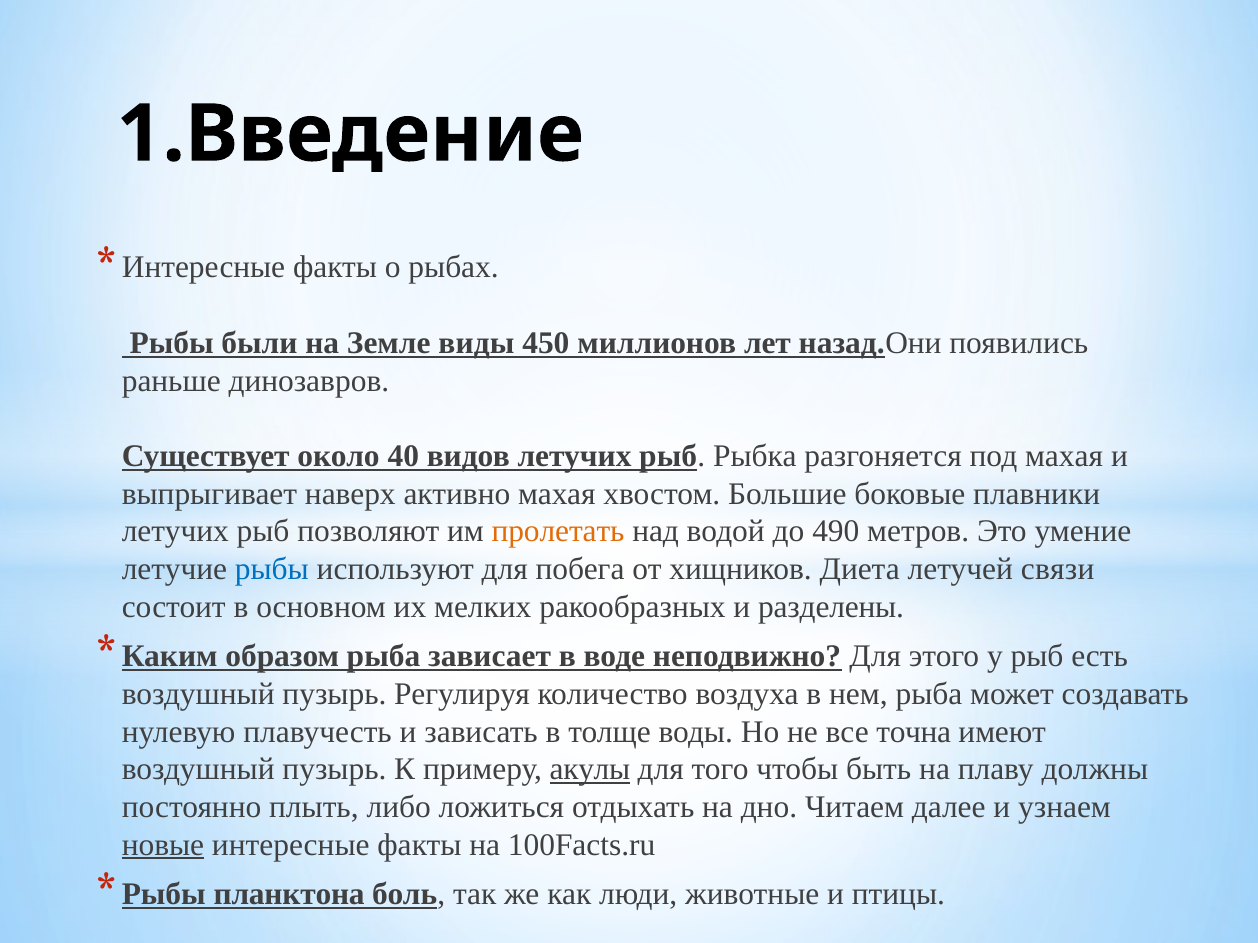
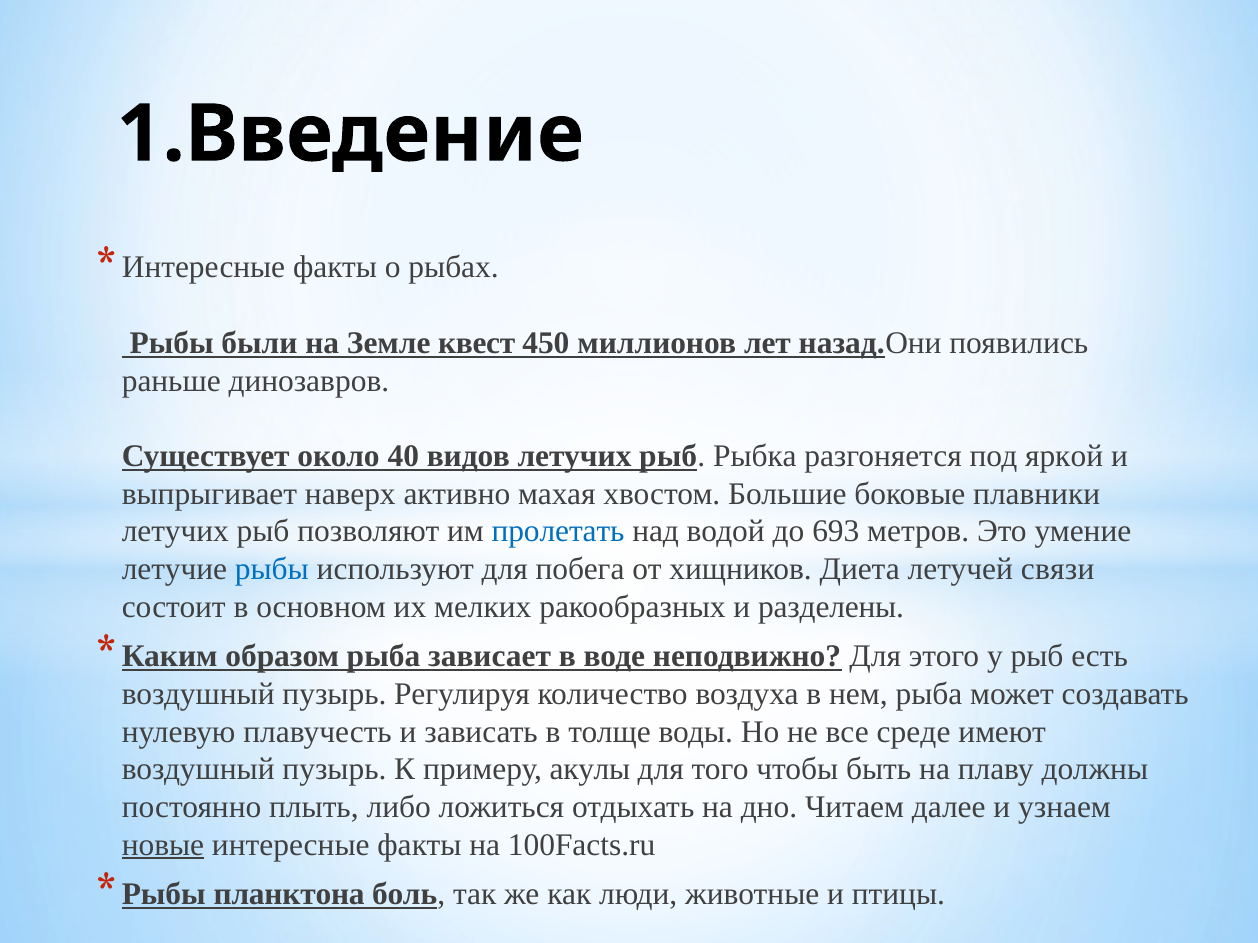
виды: виды -> квест
под махая: махая -> яркой
пролетать colour: orange -> blue
490: 490 -> 693
точна: точна -> среде
акулы underline: present -> none
